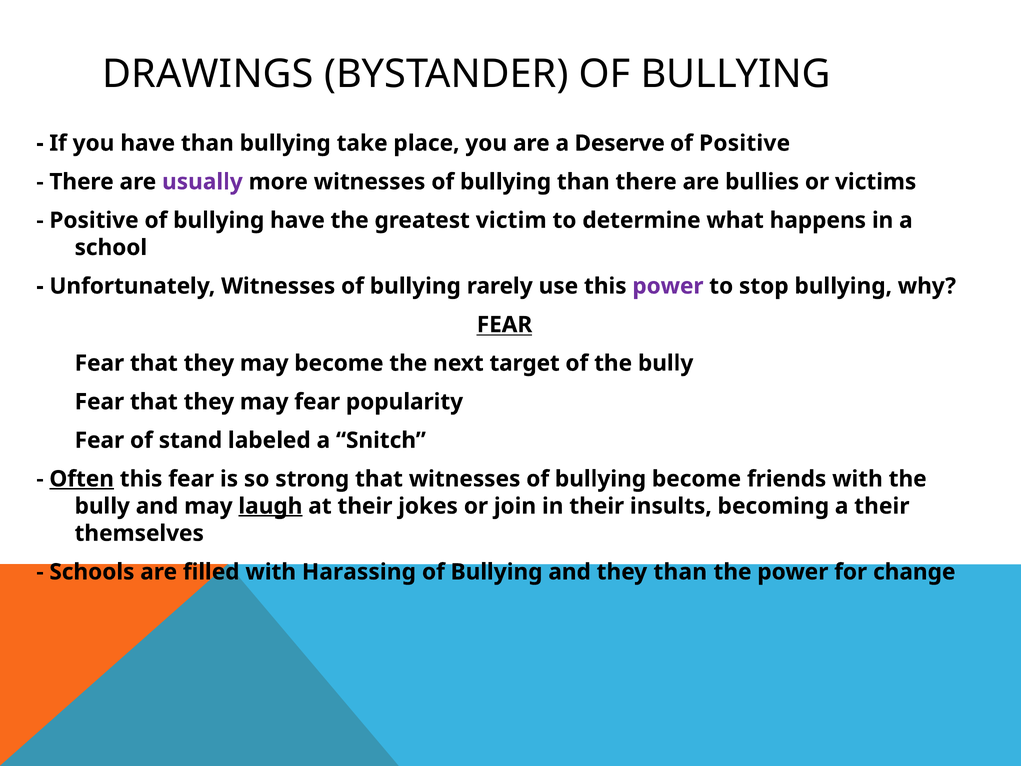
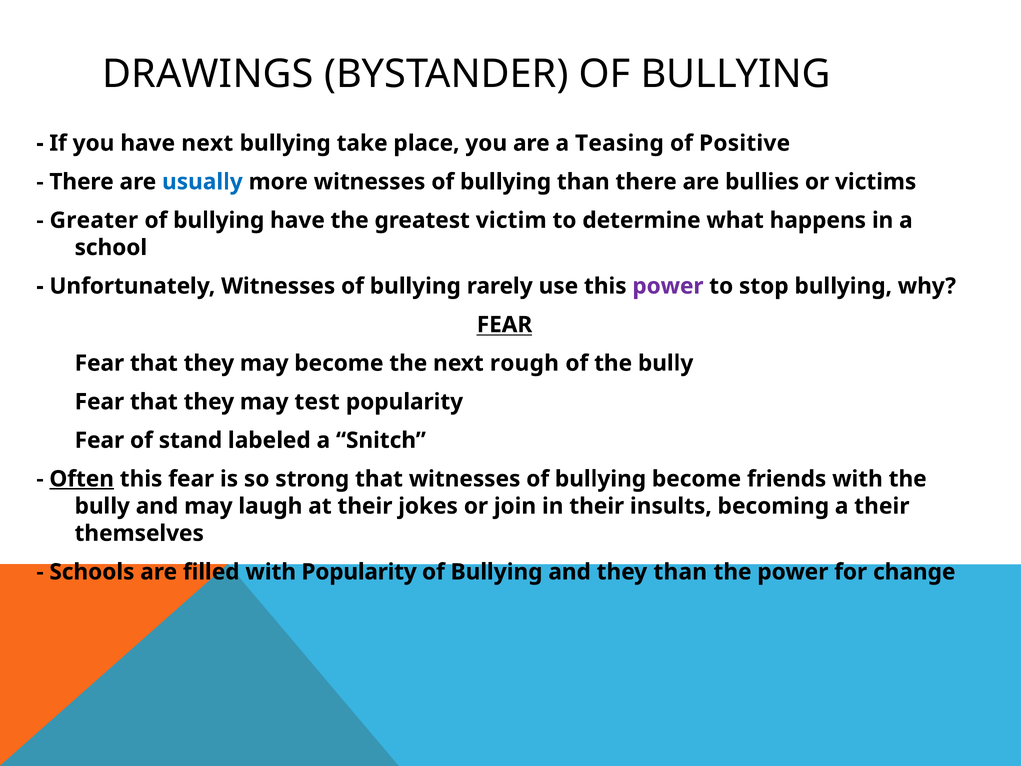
have than: than -> next
Deserve: Deserve -> Teasing
usually colour: purple -> blue
Positive at (94, 220): Positive -> Greater
target: target -> rough
may fear: fear -> test
laugh underline: present -> none
with Harassing: Harassing -> Popularity
